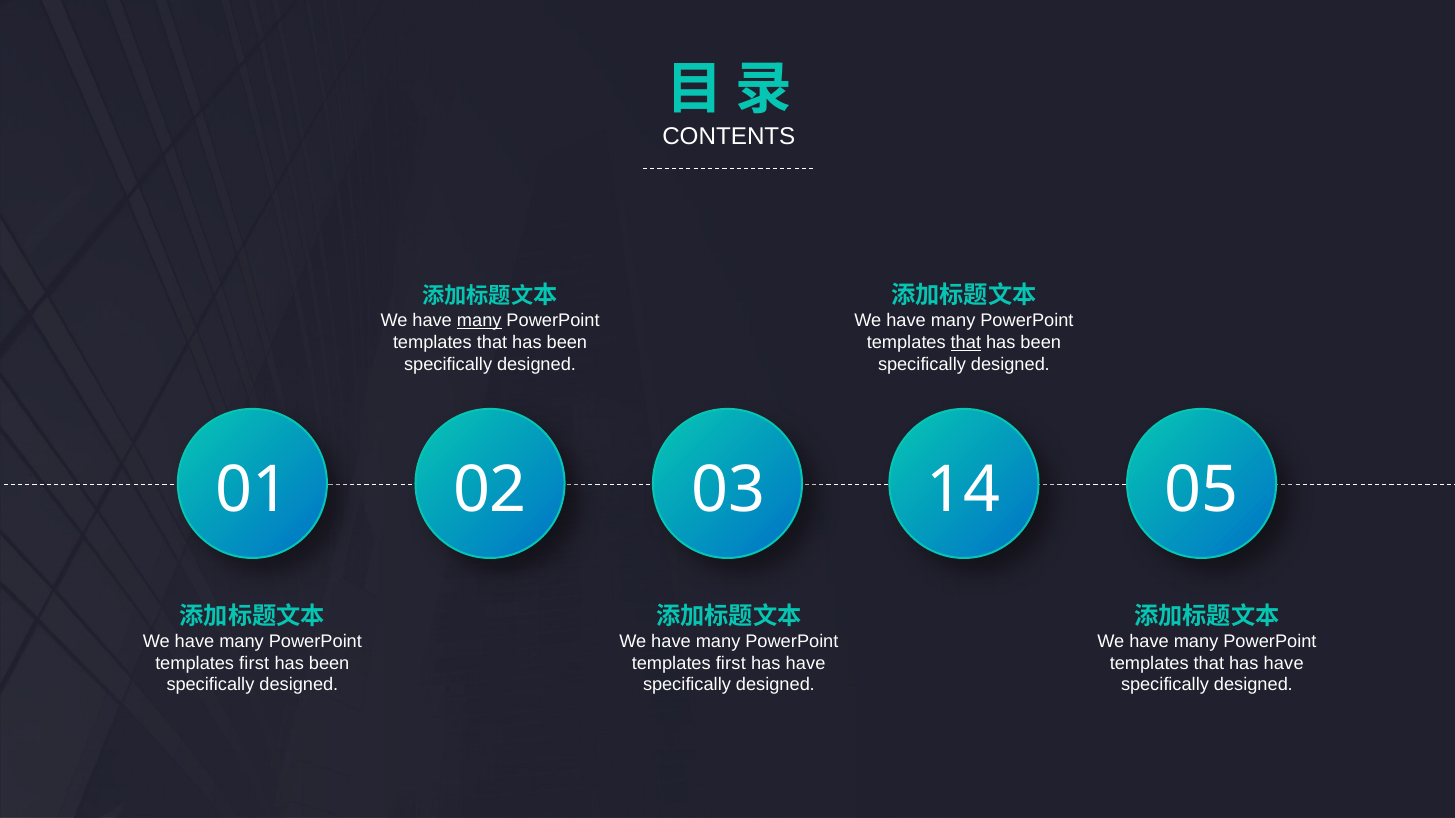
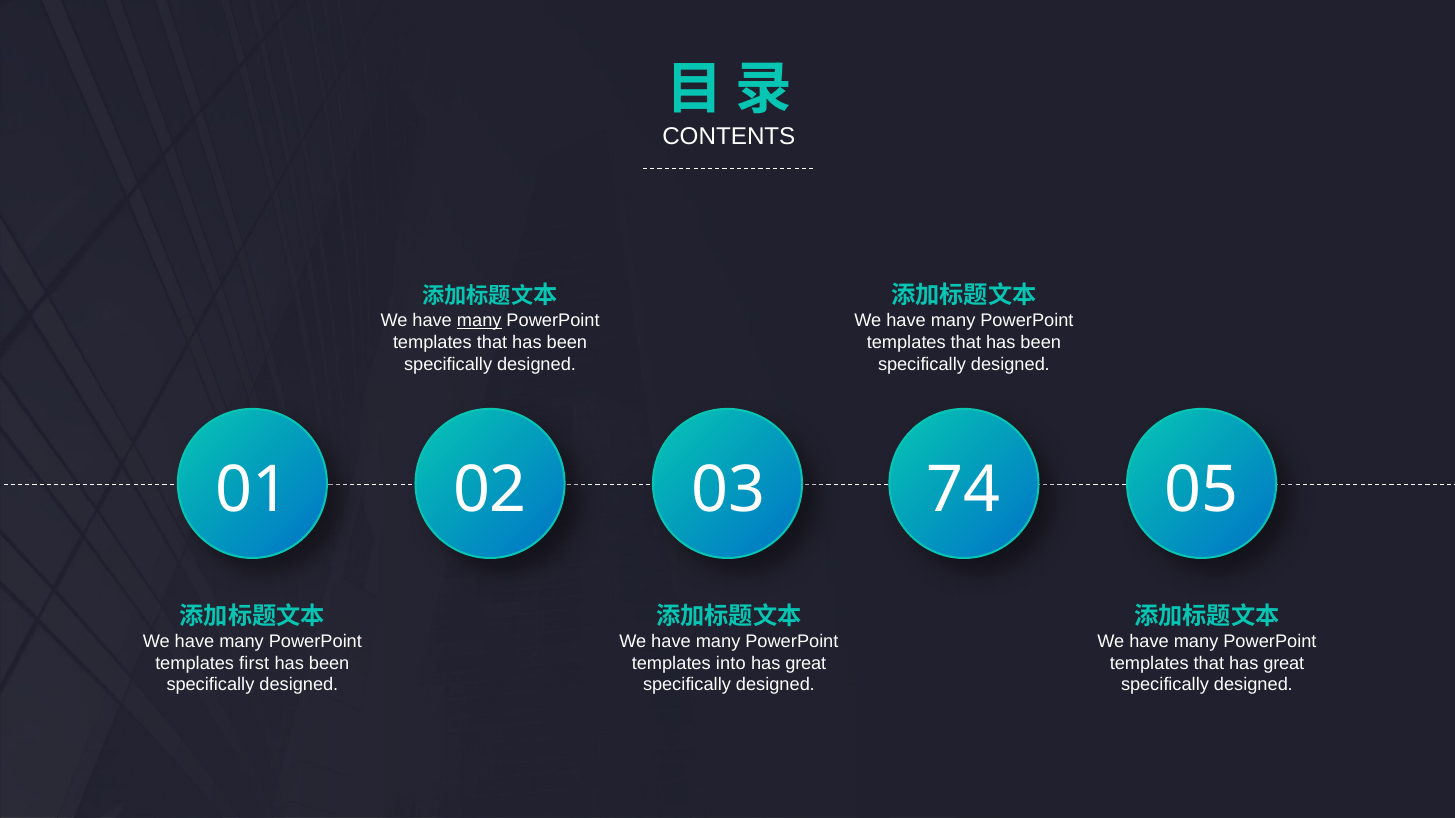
that at (966, 342) underline: present -> none
14: 14 -> 74
first at (731, 663): first -> into
have at (806, 663): have -> great
that has have: have -> great
